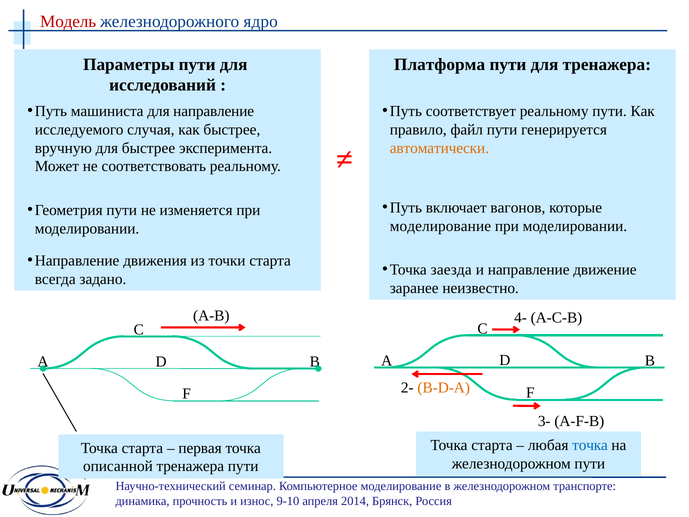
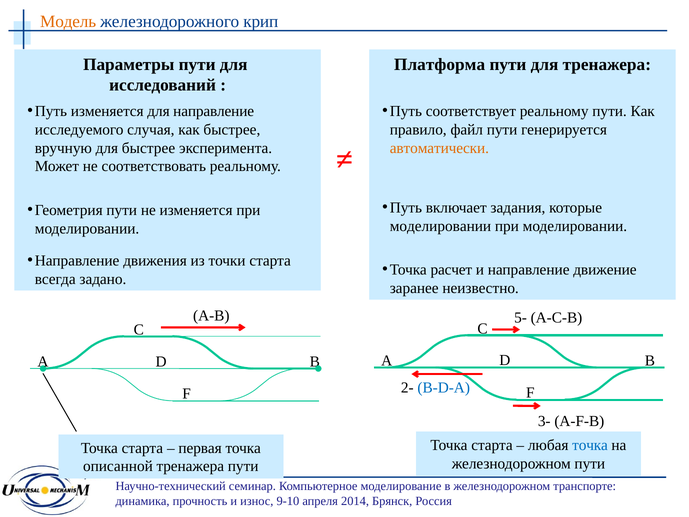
Модель colour: red -> orange
ядро: ядро -> крип
Путь машиниста: машиниста -> изменяется
вагонов: вагонов -> задания
моделирование at (440, 226): моделирование -> моделировании
заезда: заезда -> расчет
4-: 4- -> 5-
B-D-A colour: orange -> blue
